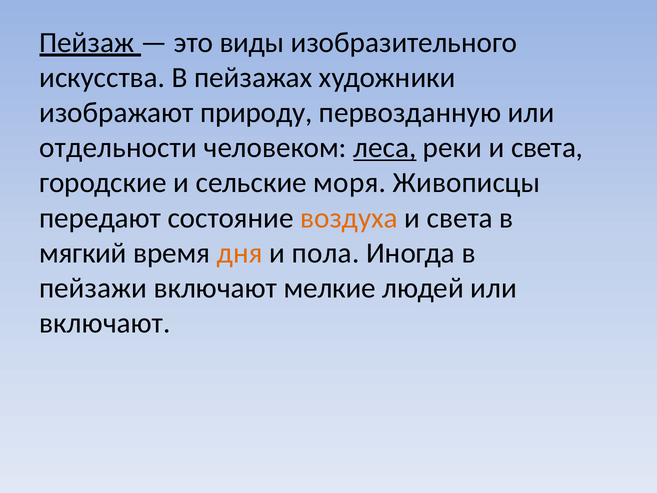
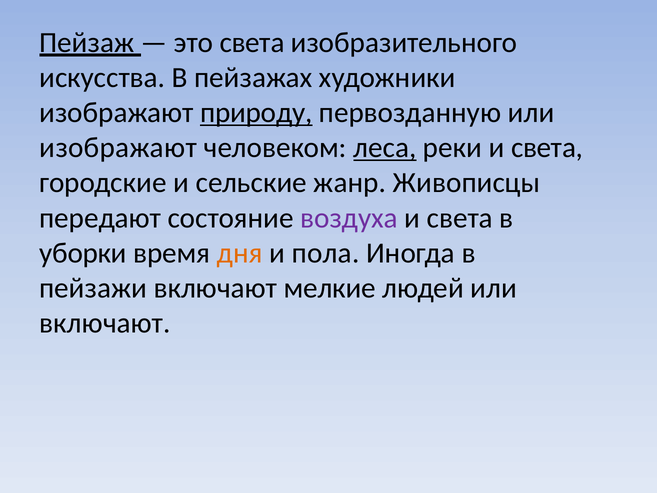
это виды: виды -> света
природу underline: none -> present
отдельности at (118, 148): отдельности -> изображают
моря: моря -> жанр
воздуха colour: orange -> purple
мягкий: мягкий -> уборки
